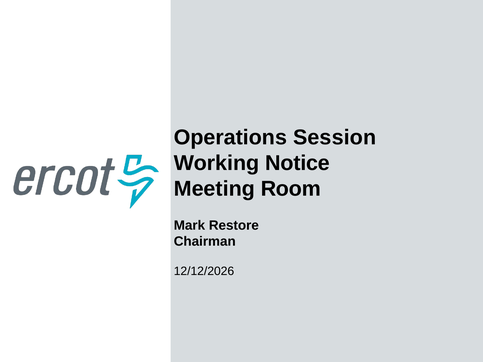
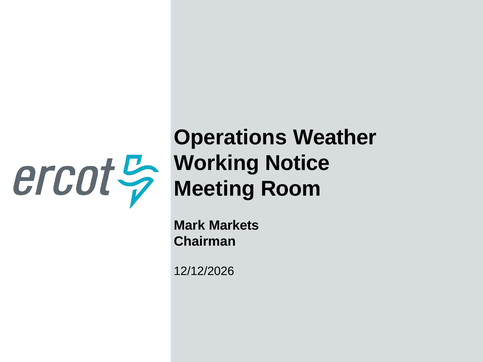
Session: Session -> Weather
Restore: Restore -> Markets
